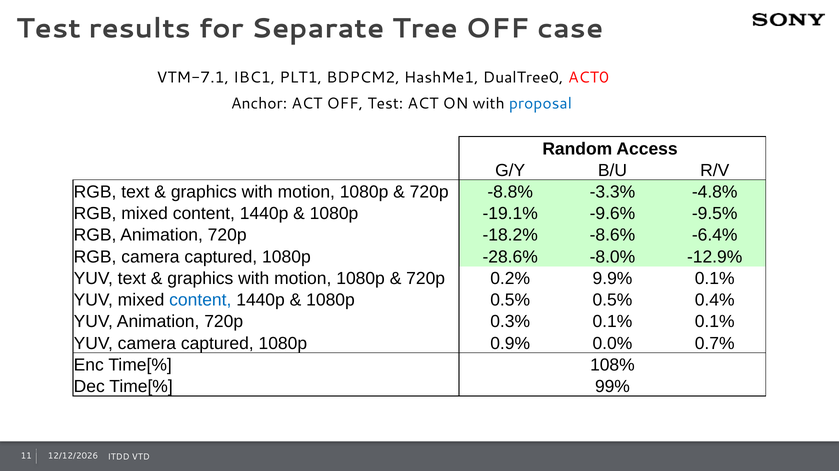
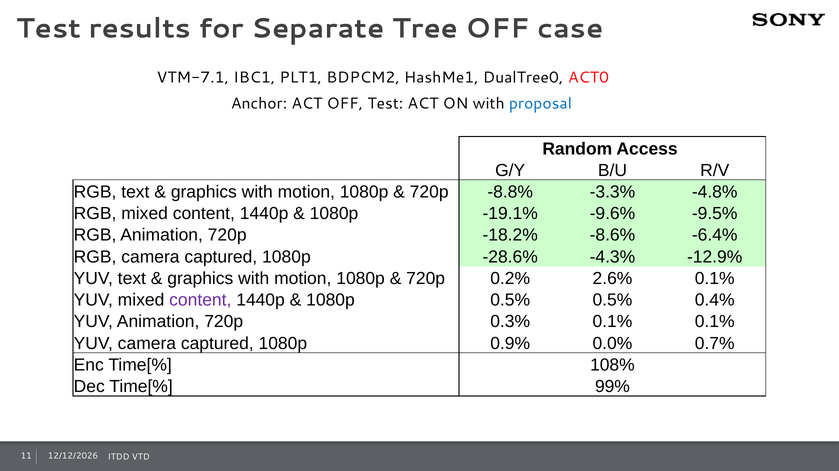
-8.0%: -8.0% -> -4.3%
9.9%: 9.9% -> 2.6%
content at (200, 300) colour: blue -> purple
